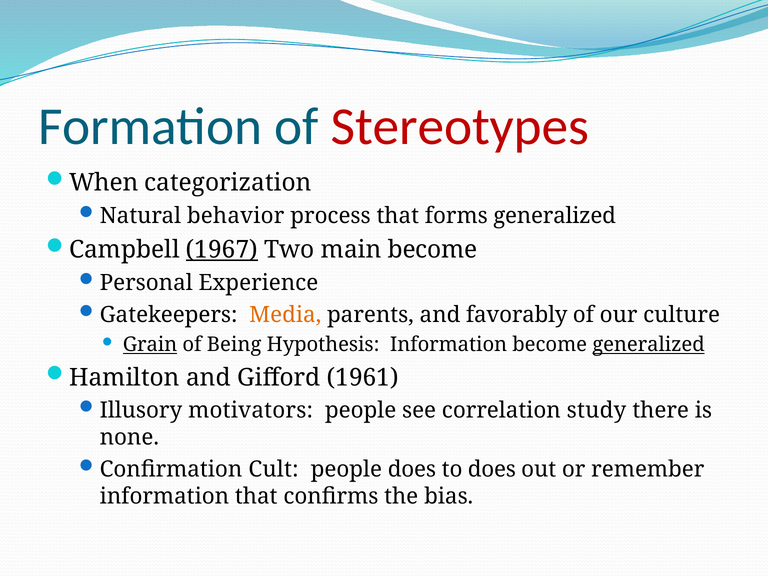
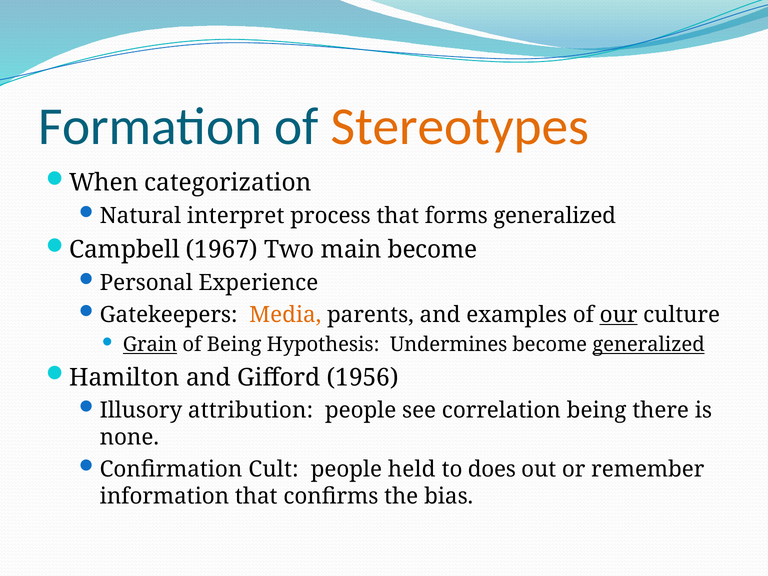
Stereotypes colour: red -> orange
behavior: behavior -> interpret
1967 underline: present -> none
favorably: favorably -> examples
our underline: none -> present
Hypothesis Information: Information -> Undermines
1961: 1961 -> 1956
motivators: motivators -> attribution
correlation study: study -> being
people does: does -> held
